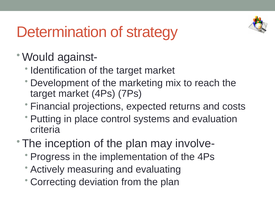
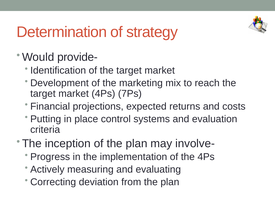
against-: against- -> provide-
